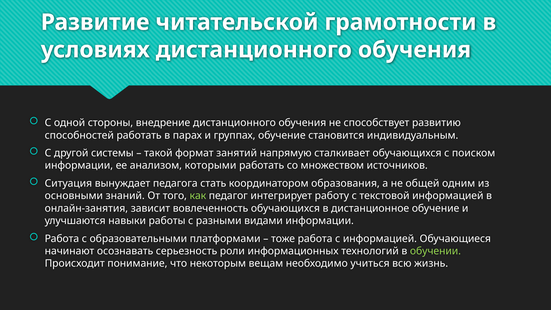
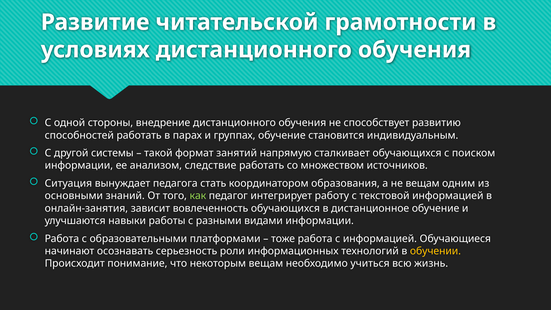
которыми: которыми -> следствие
не общей: общей -> вещам
обучении colour: light green -> yellow
